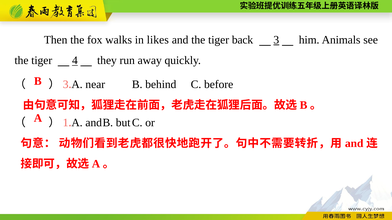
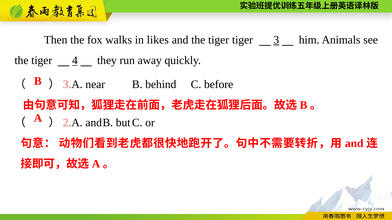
tiger back: back -> tiger
1: 1 -> 2
